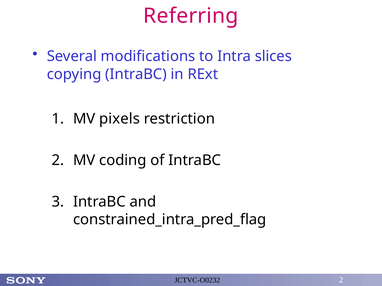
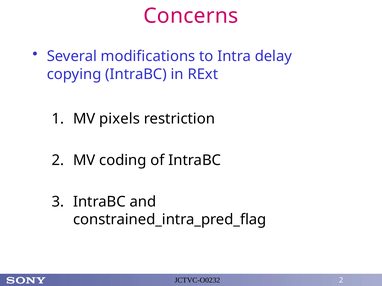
Referring: Referring -> Concerns
slices: slices -> delay
